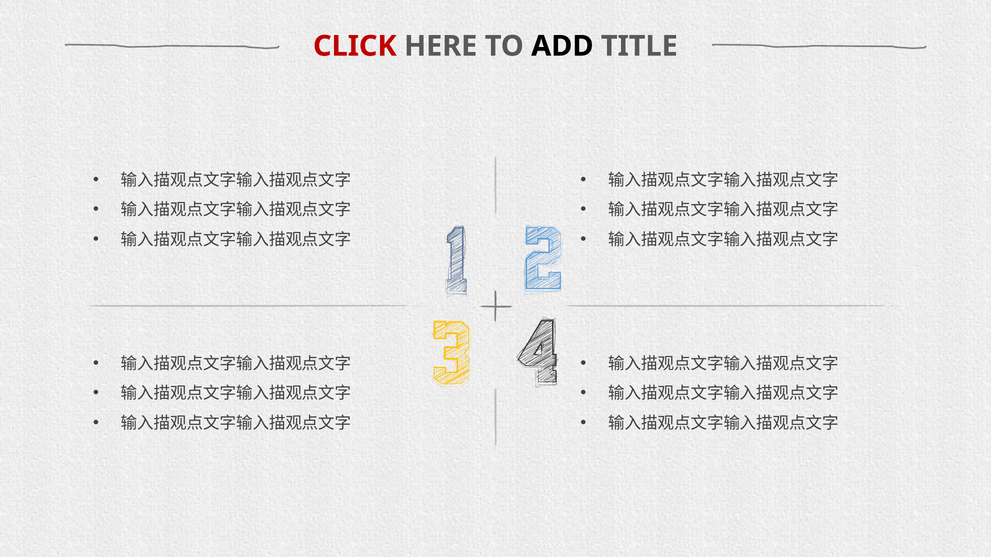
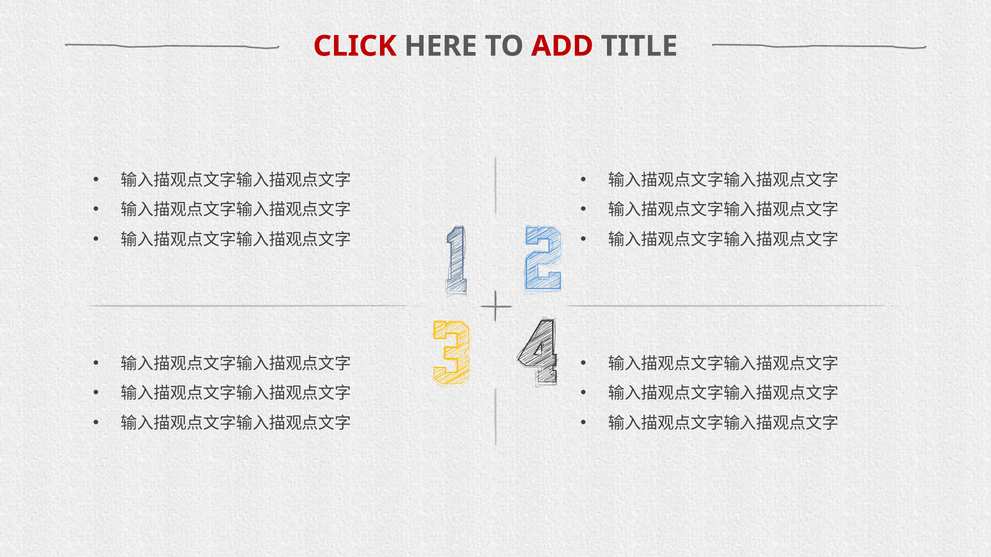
ADD colour: black -> red
